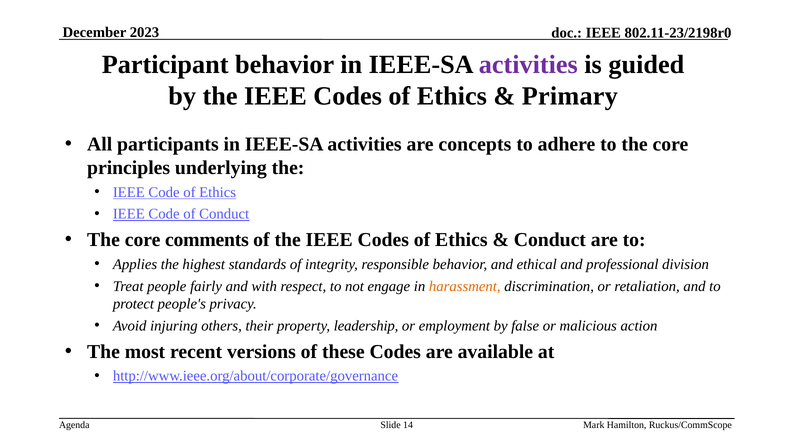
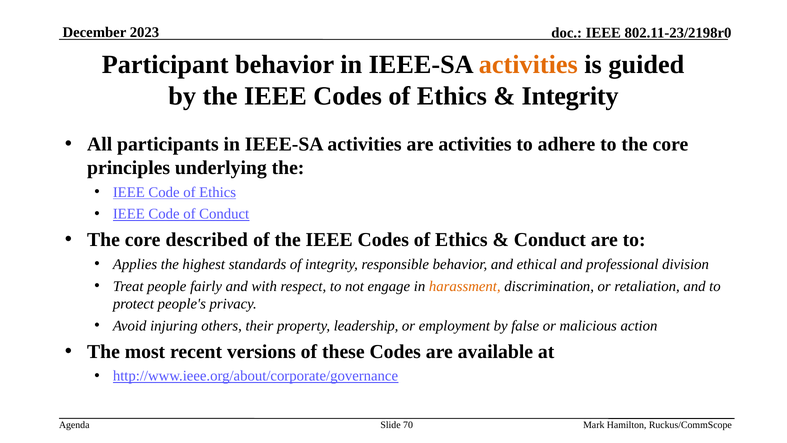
activities at (528, 65) colour: purple -> orange
Primary at (570, 96): Primary -> Integrity
are concepts: concepts -> activities
comments: comments -> described
14: 14 -> 70
